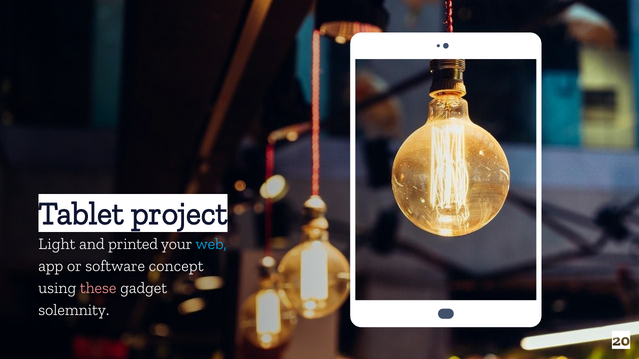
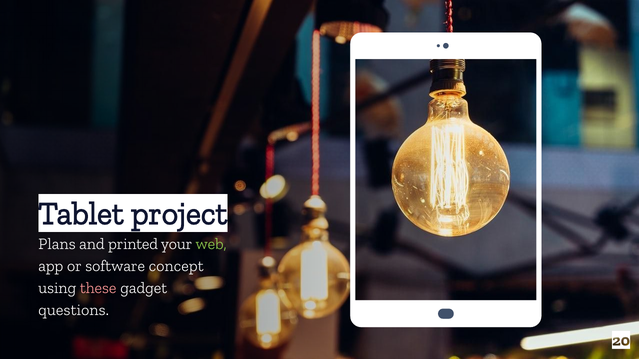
Light: Light -> Plans
web colour: light blue -> light green
solemnity: solemnity -> questions
